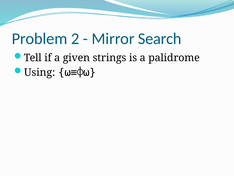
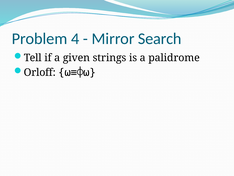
2: 2 -> 4
Using: Using -> Orloff
